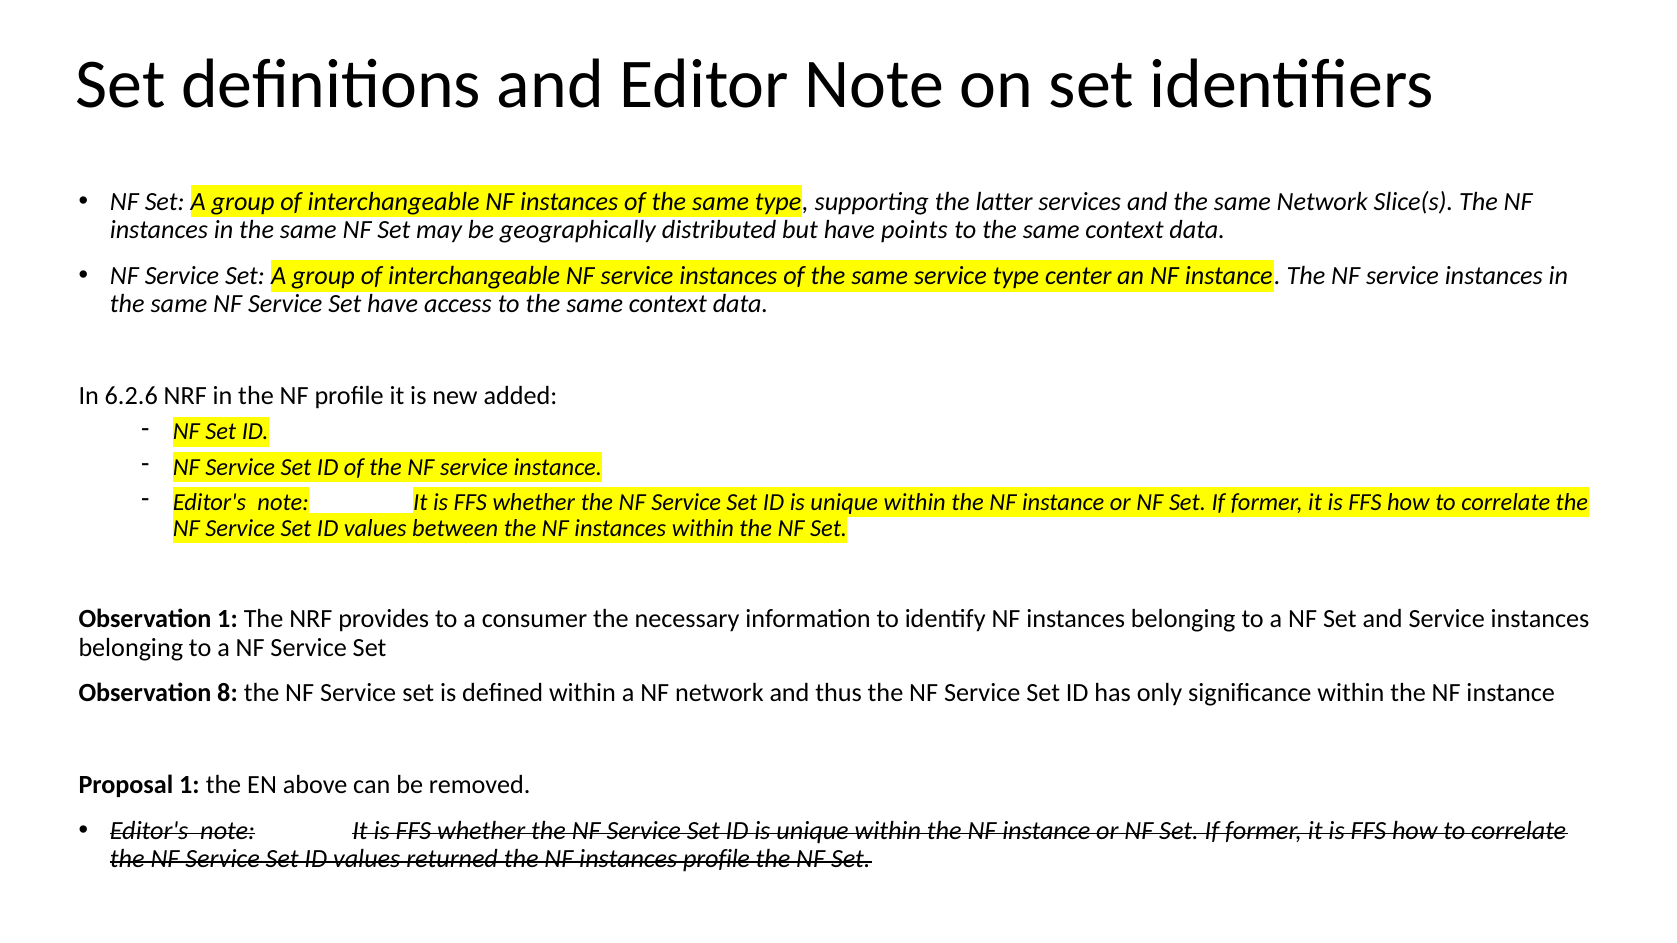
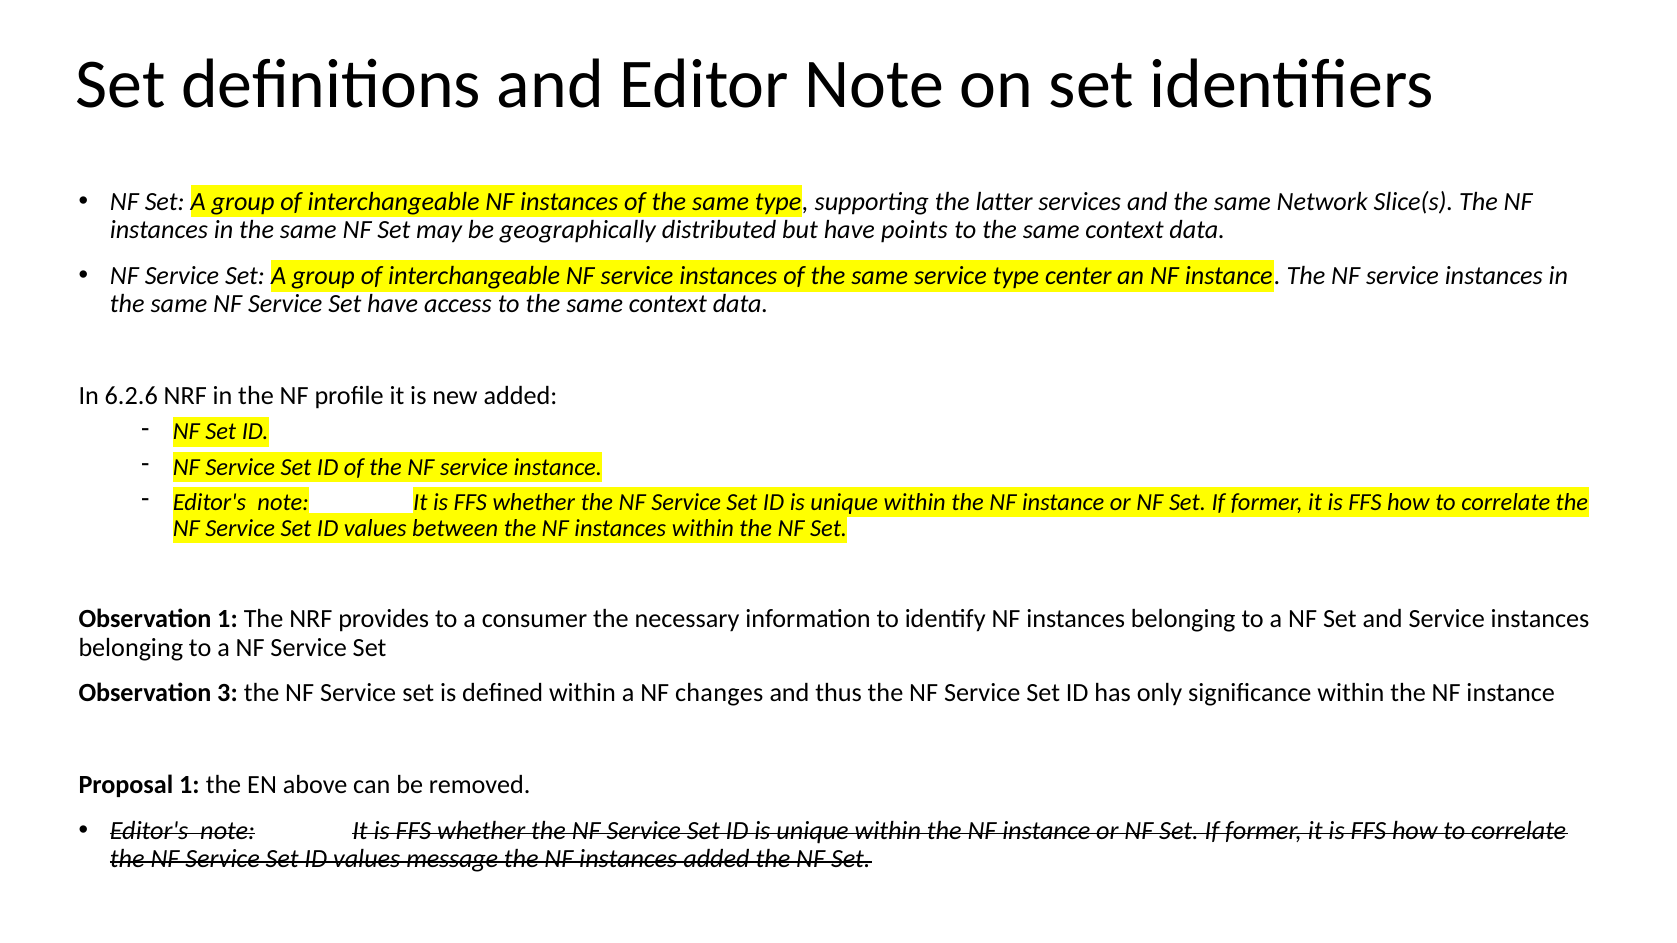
8: 8 -> 3
NF network: network -> changes
returned: returned -> message
instances profile: profile -> added
